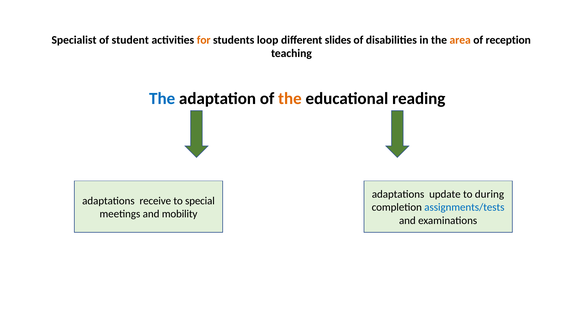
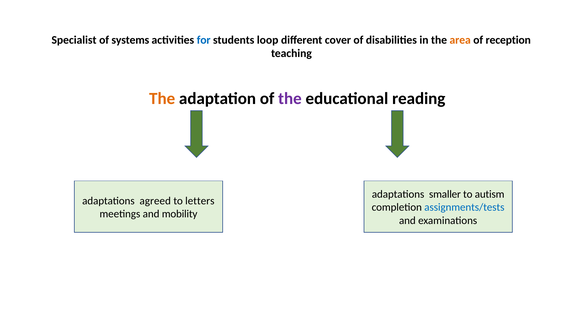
student: student -> systems
for colour: orange -> blue
slides: slides -> cover
The at (162, 99) colour: blue -> orange
the at (290, 99) colour: orange -> purple
update: update -> smaller
during: during -> autism
receive: receive -> agreed
special: special -> letters
